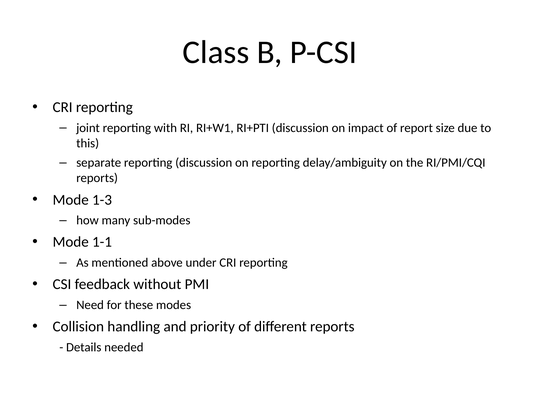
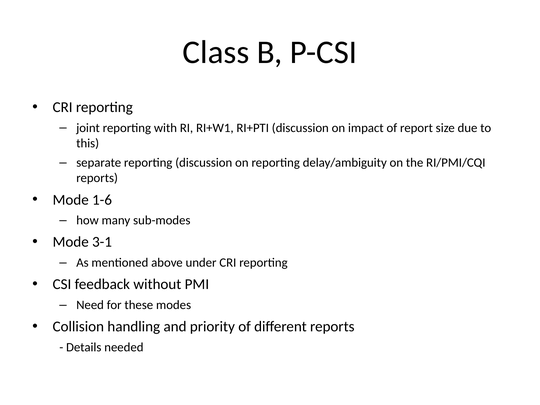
1-3: 1-3 -> 1-6
1-1: 1-1 -> 3-1
